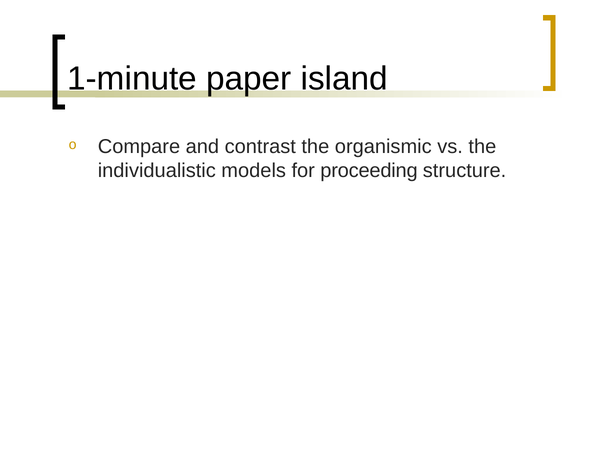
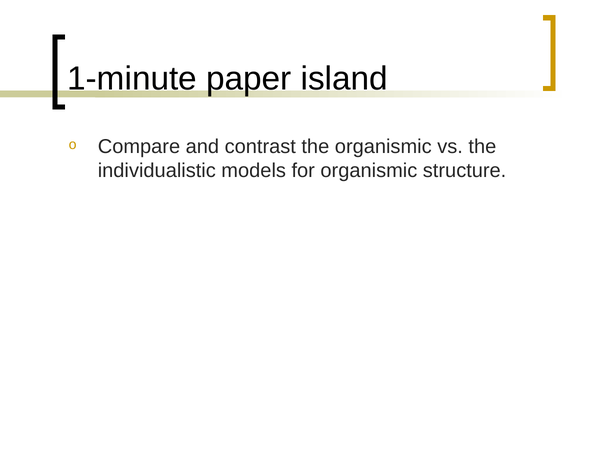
for proceeding: proceeding -> organismic
